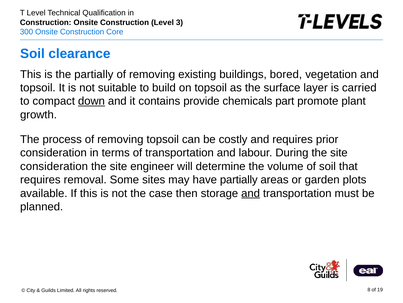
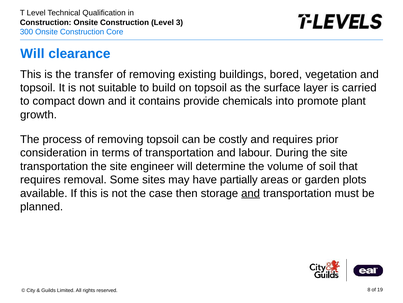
Soil at (32, 53): Soil -> Will
the partially: partially -> transfer
down underline: present -> none
part: part -> into
consideration at (54, 166): consideration -> transportation
